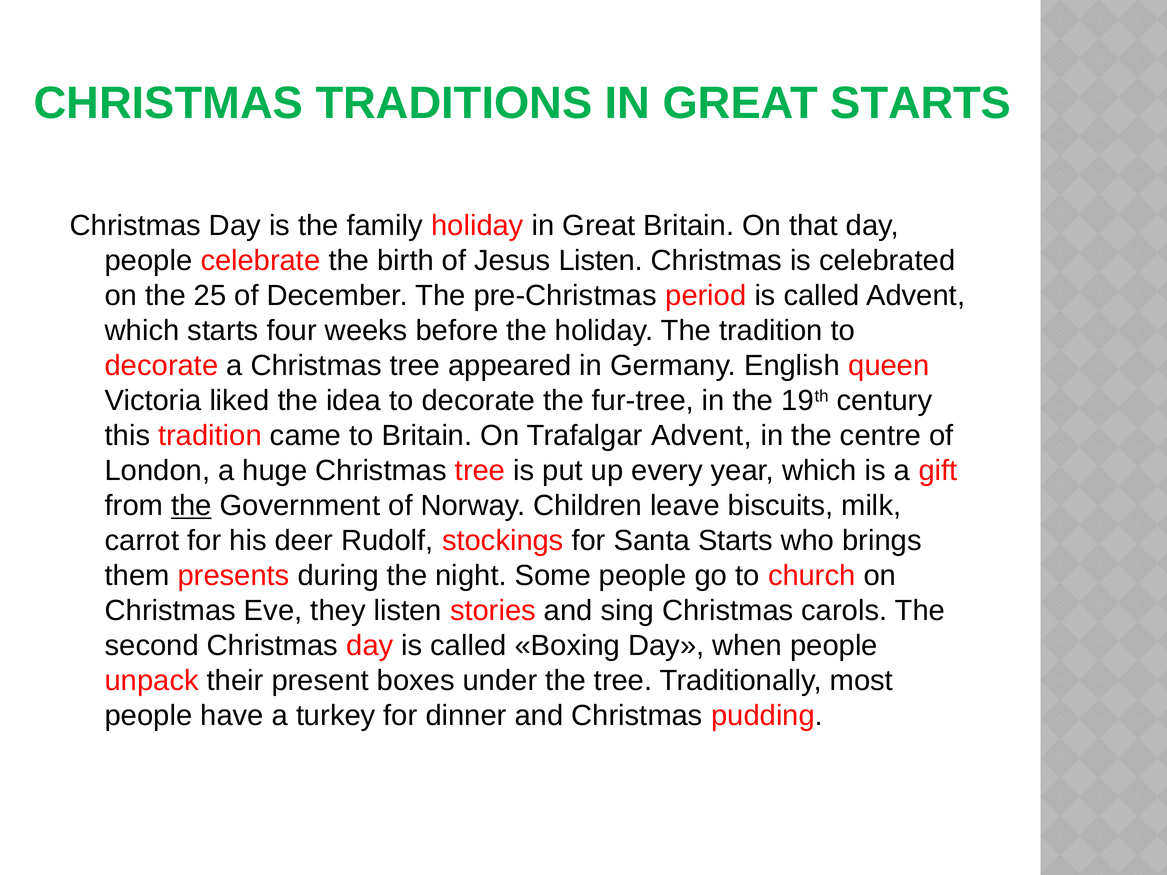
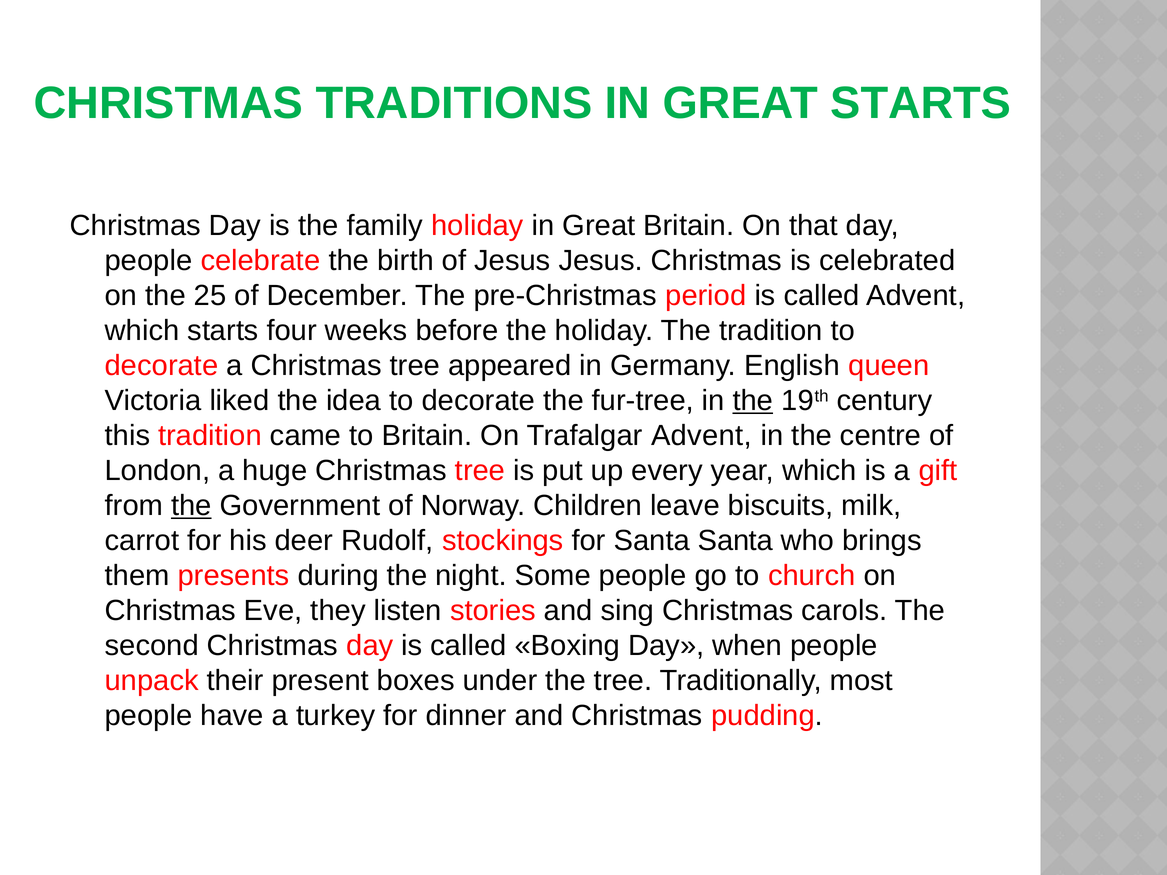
Jesus Listen: Listen -> Jesus
the at (753, 401) underline: none -> present
Santa Starts: Starts -> Santa
